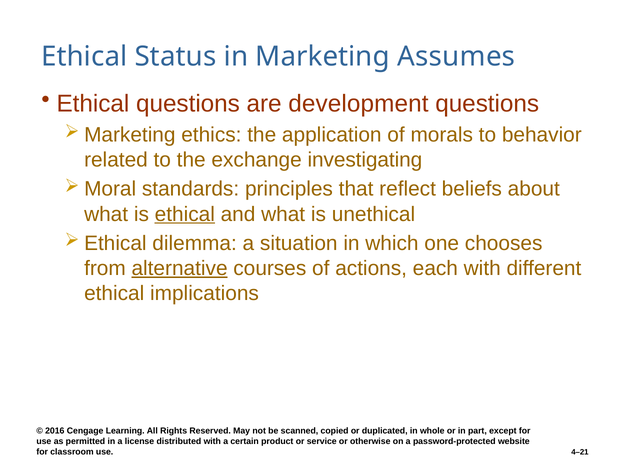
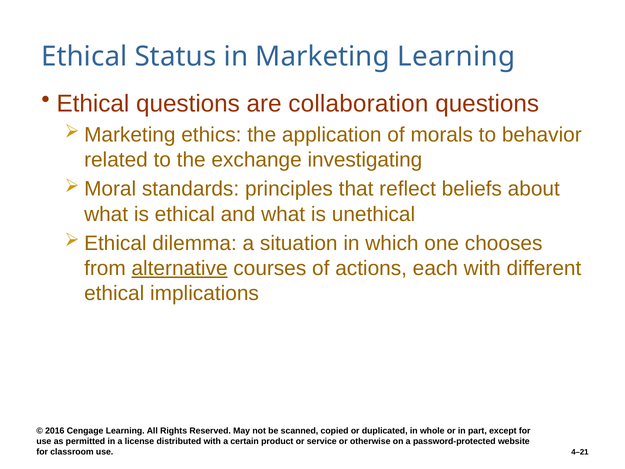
Marketing Assumes: Assumes -> Learning
development: development -> collaboration
ethical at (185, 214) underline: present -> none
